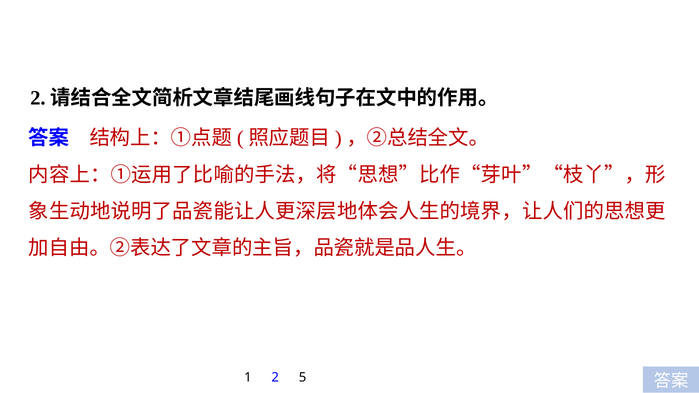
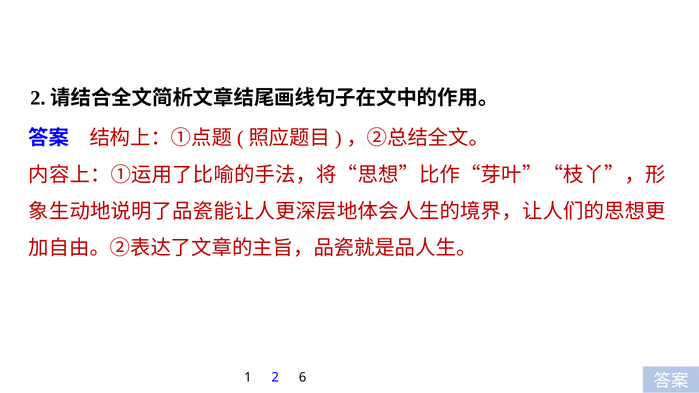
5: 5 -> 6
